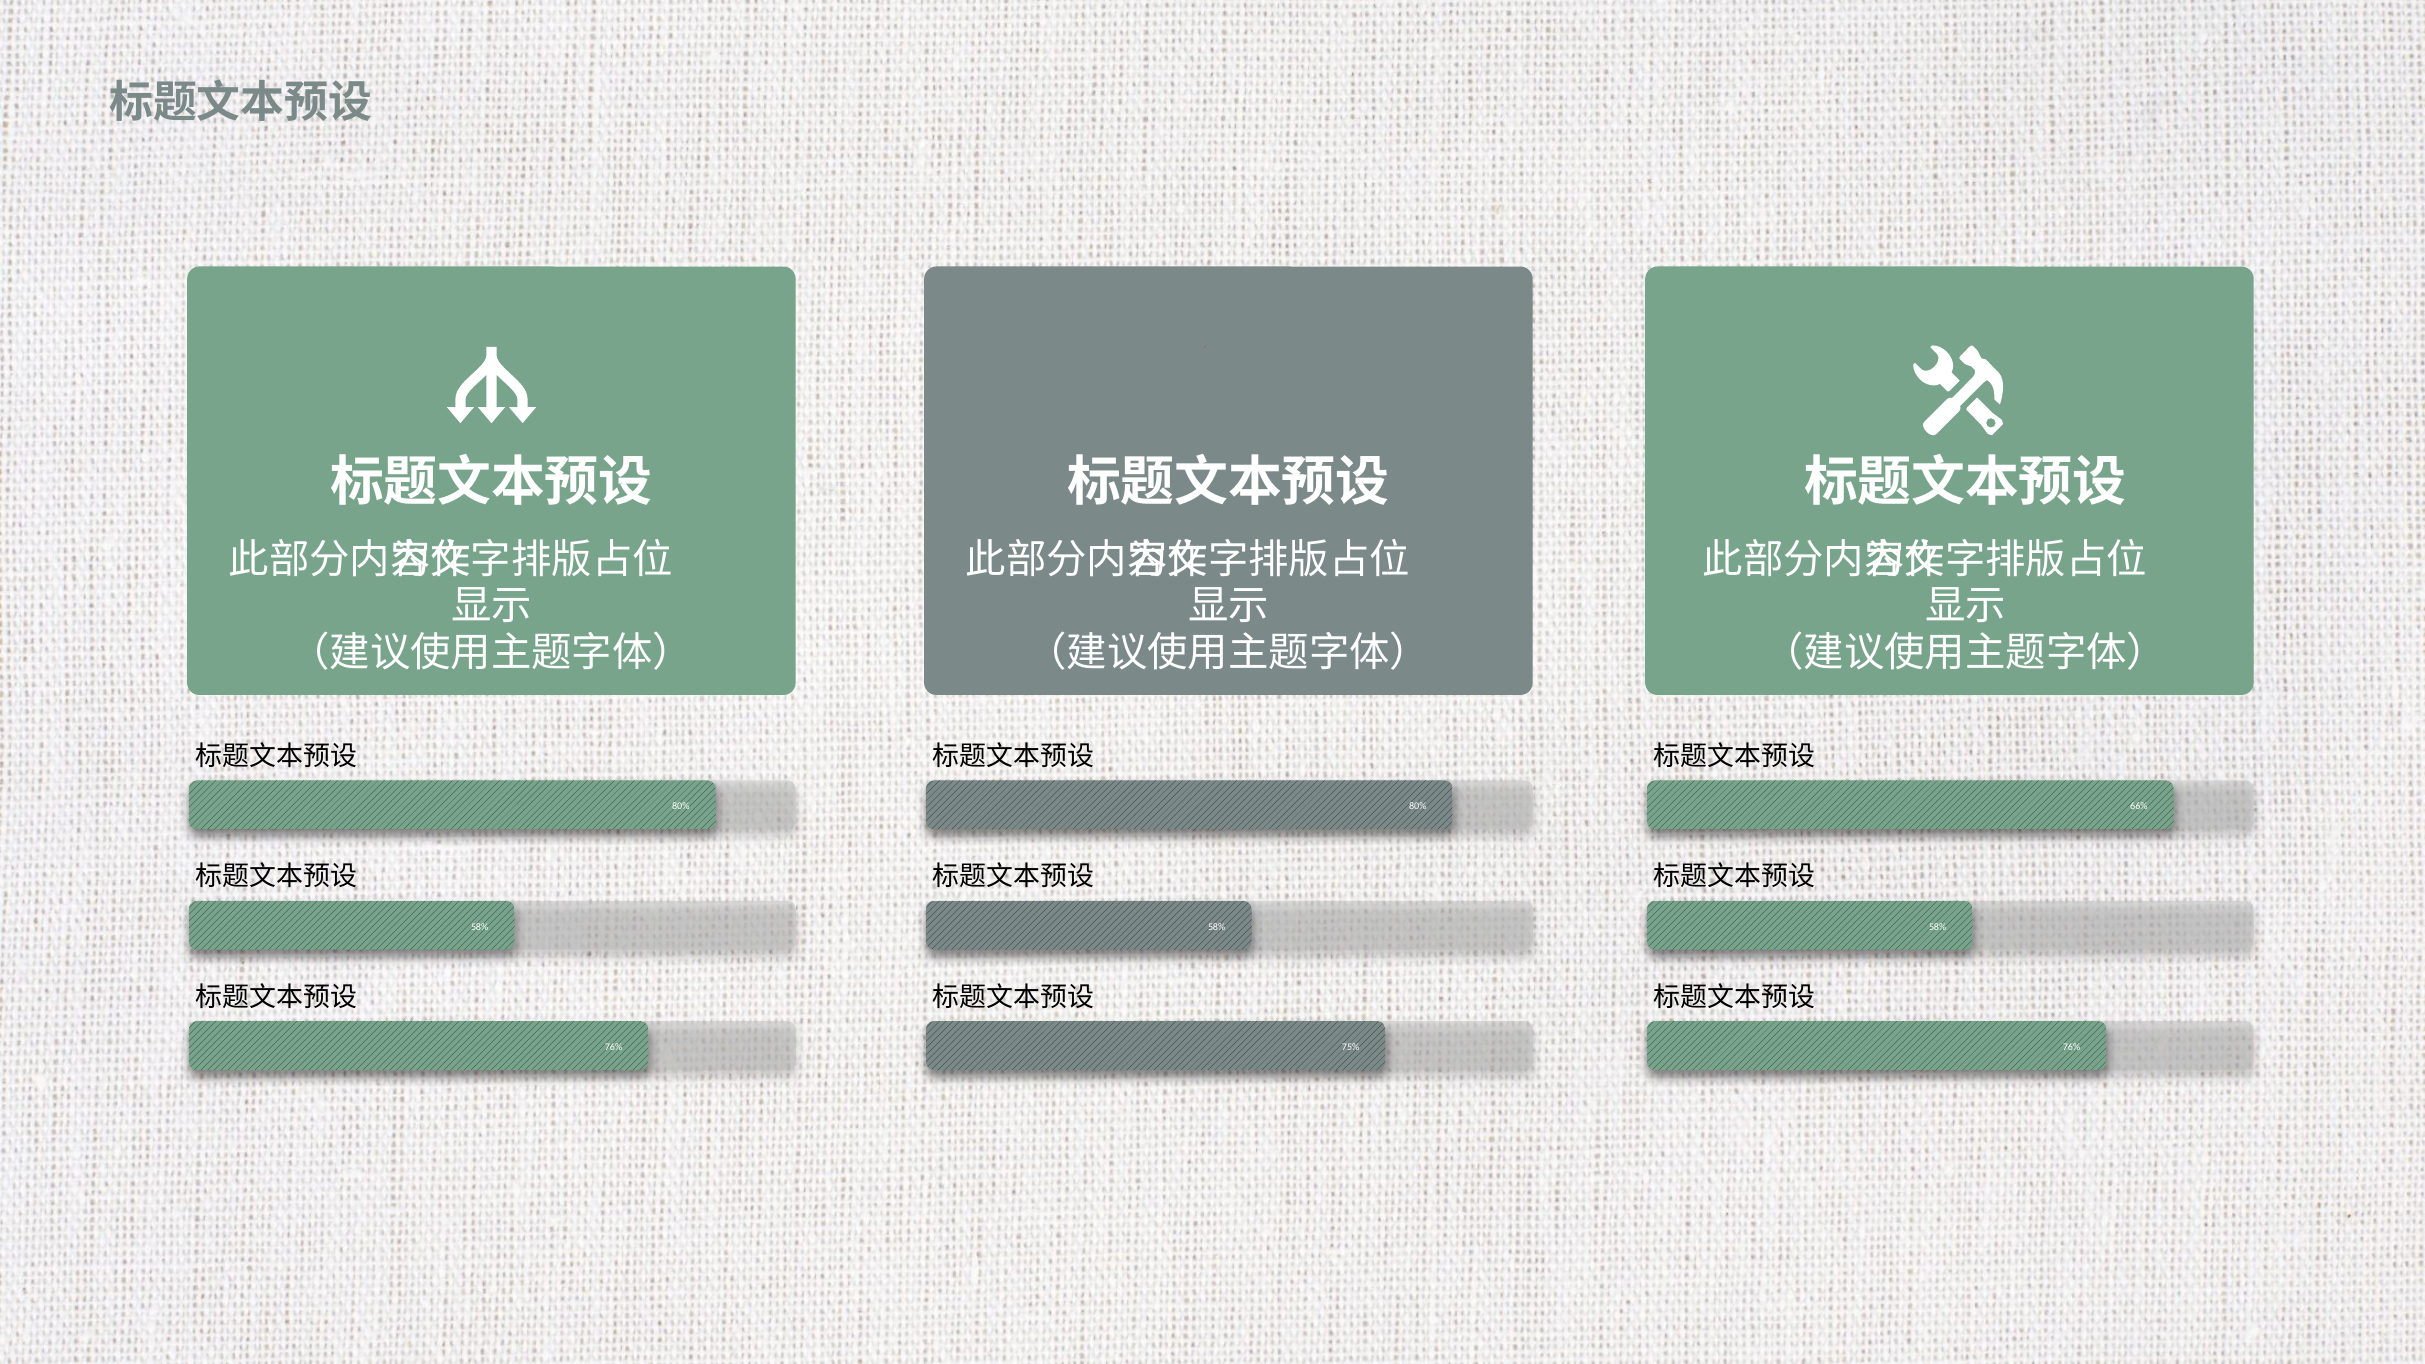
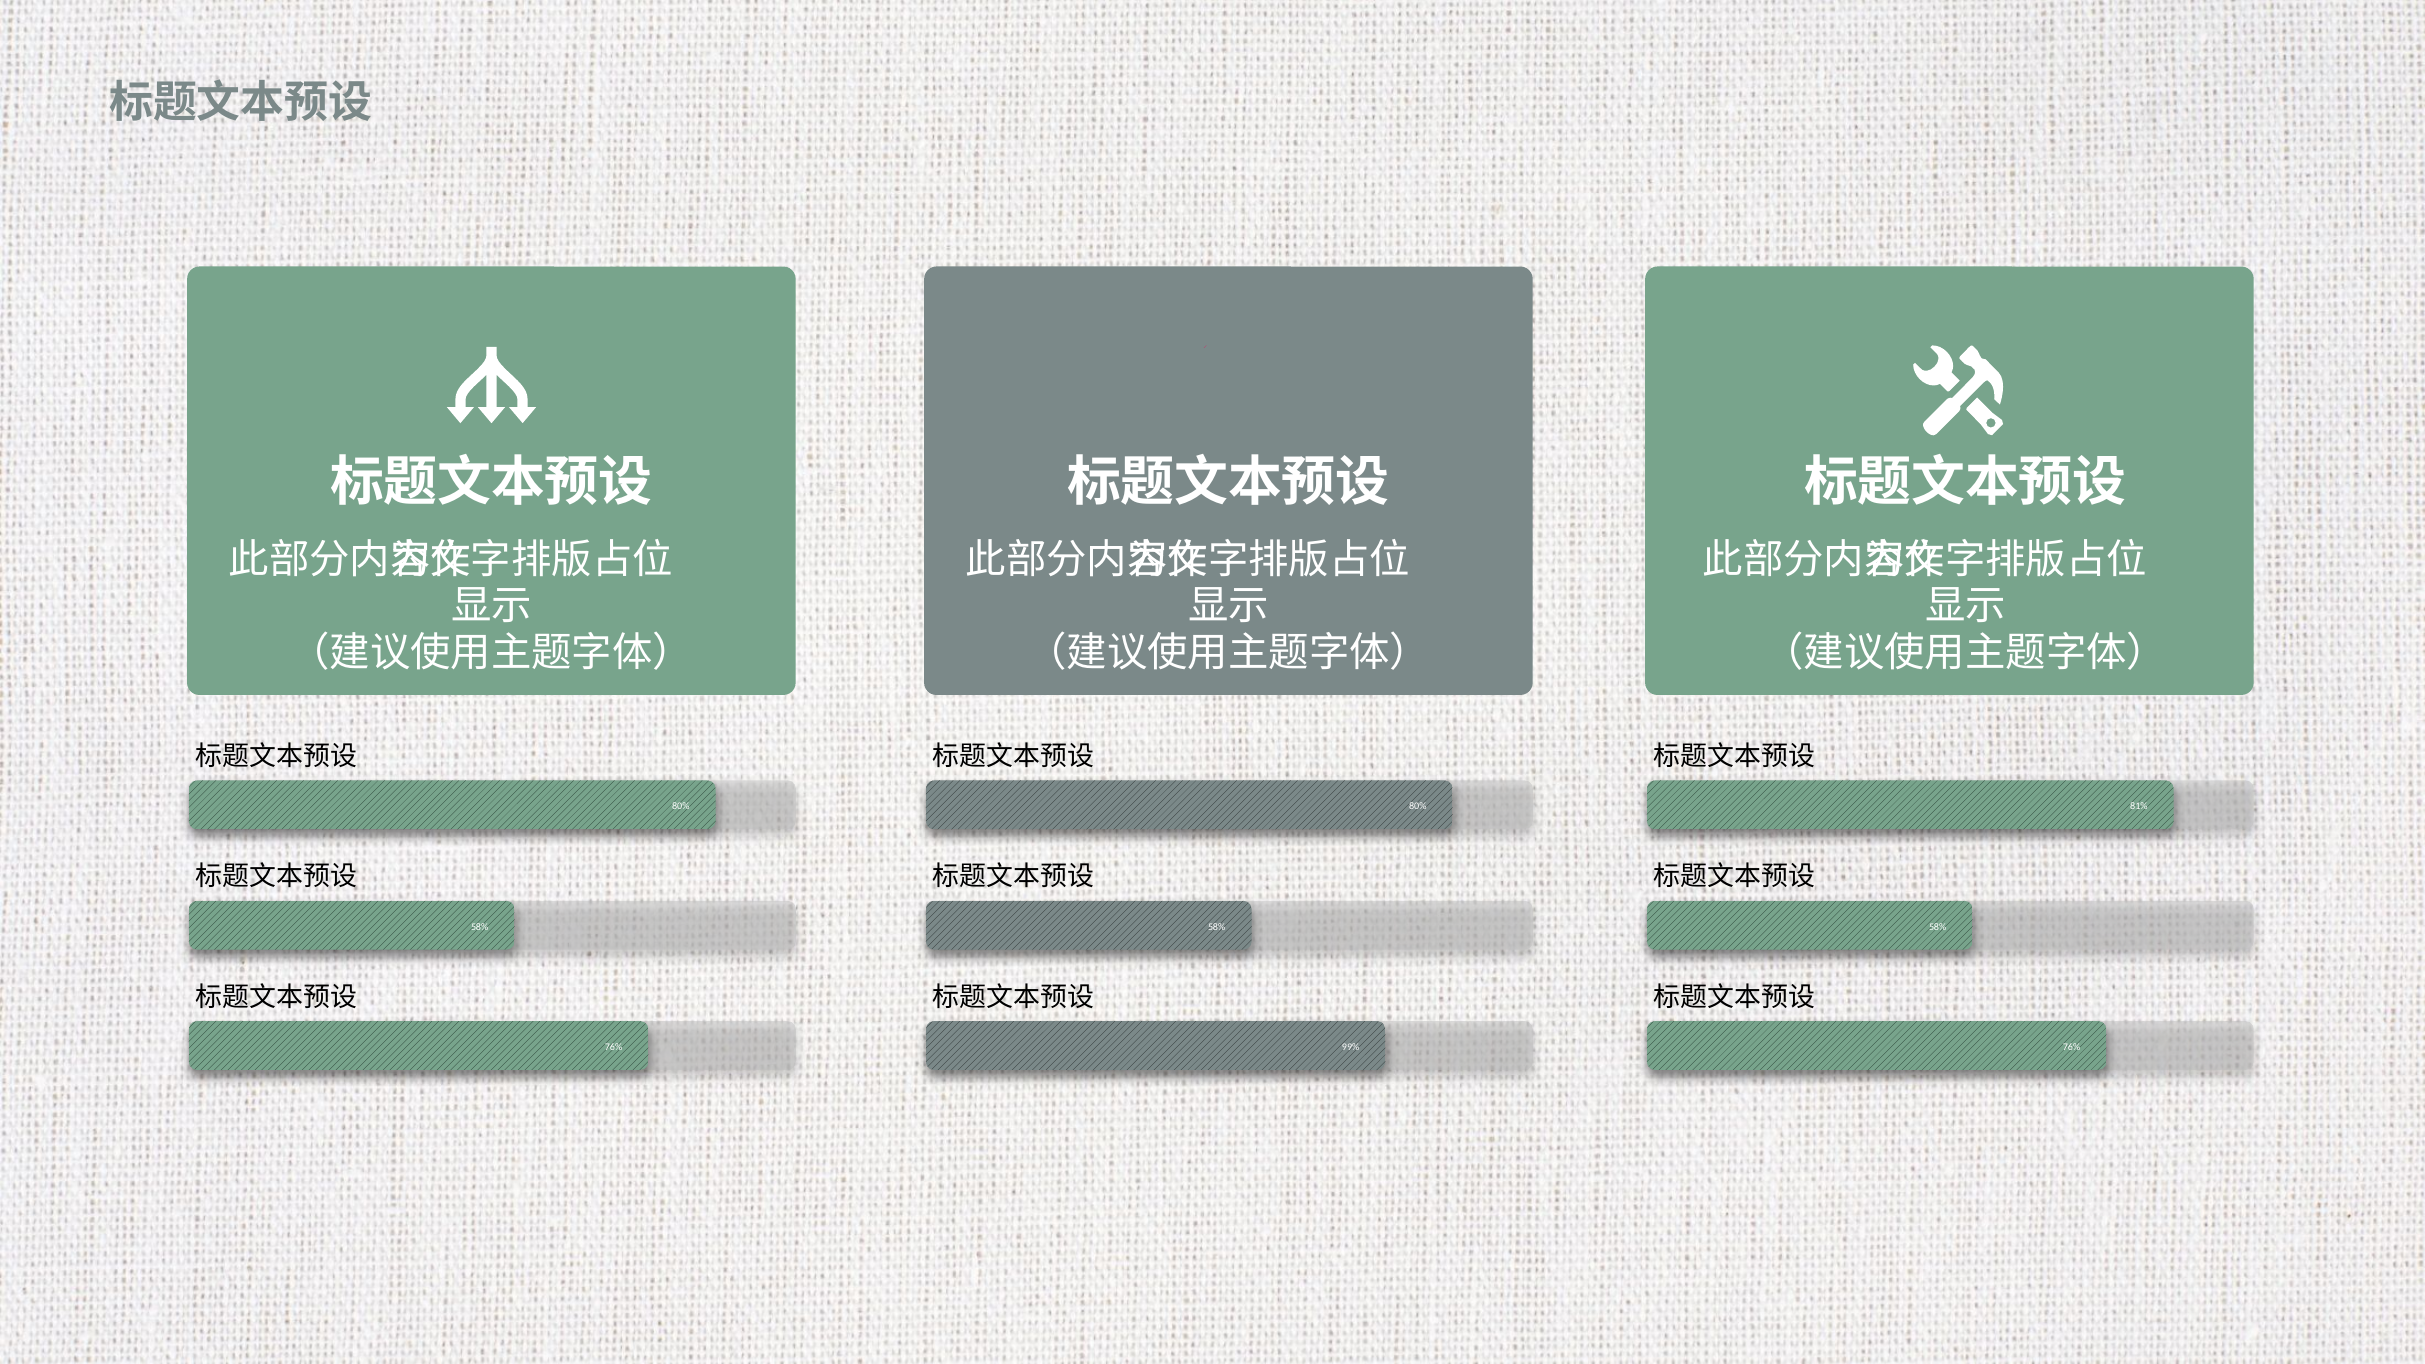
66%: 66% -> 81%
75%: 75% -> 99%
